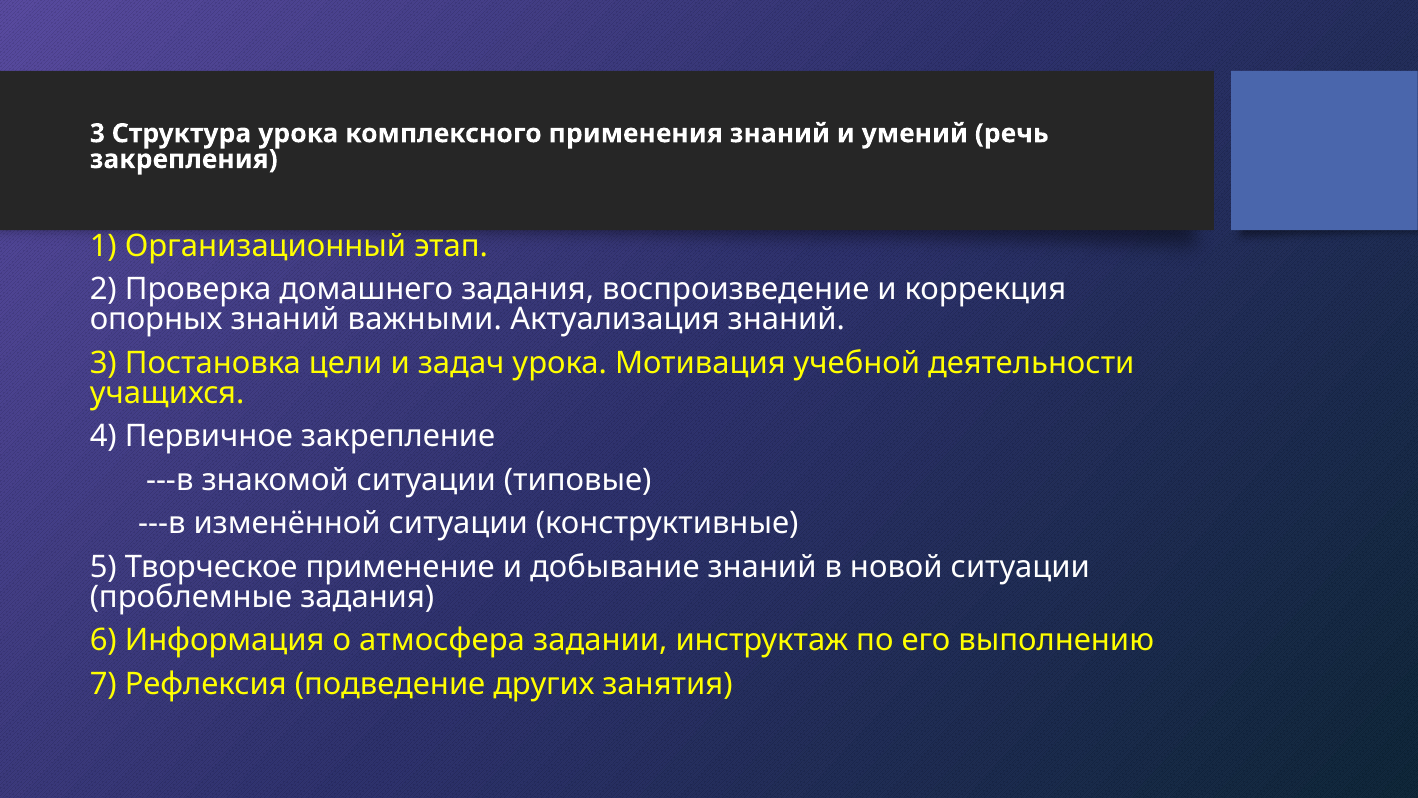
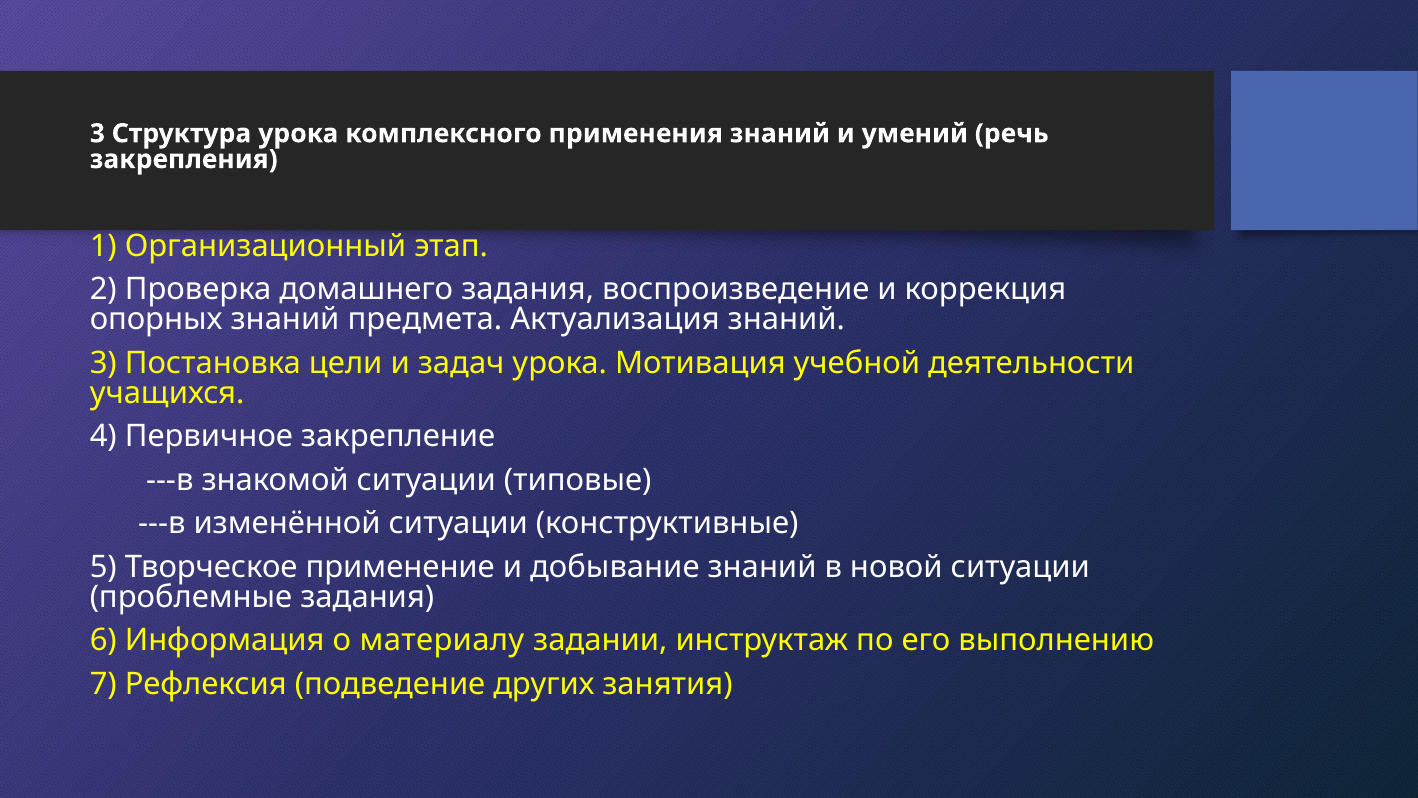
важными: важными -> предмета
атмосфера: атмосфера -> материалу
